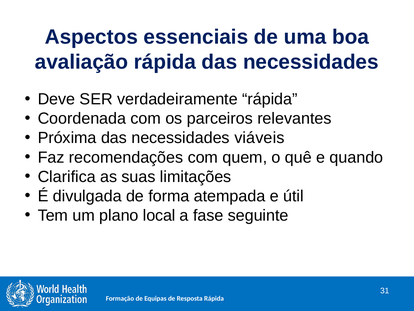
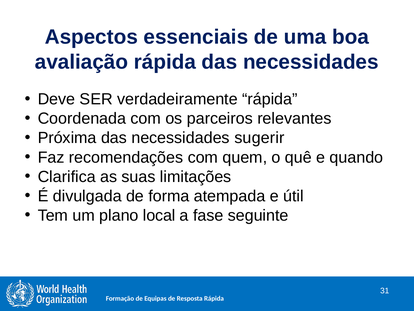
viáveis: viáveis -> sugerir
